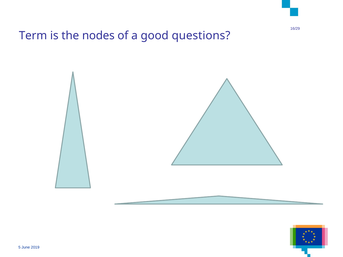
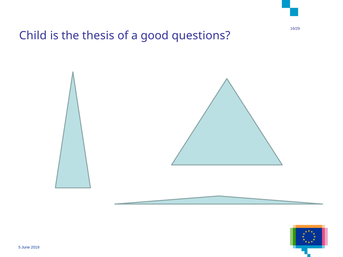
Term: Term -> Child
nodes: nodes -> thesis
